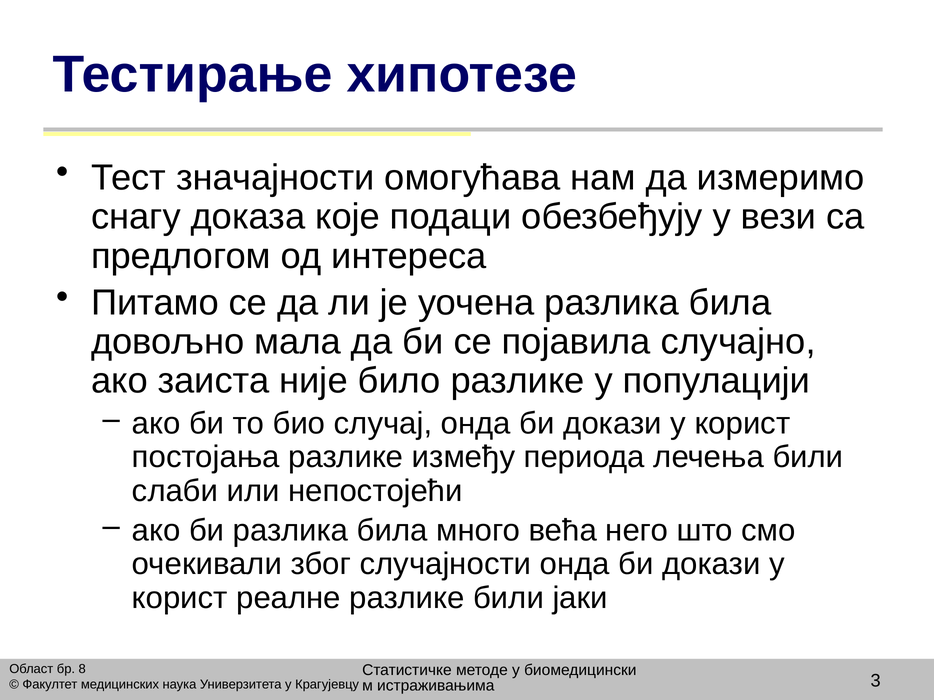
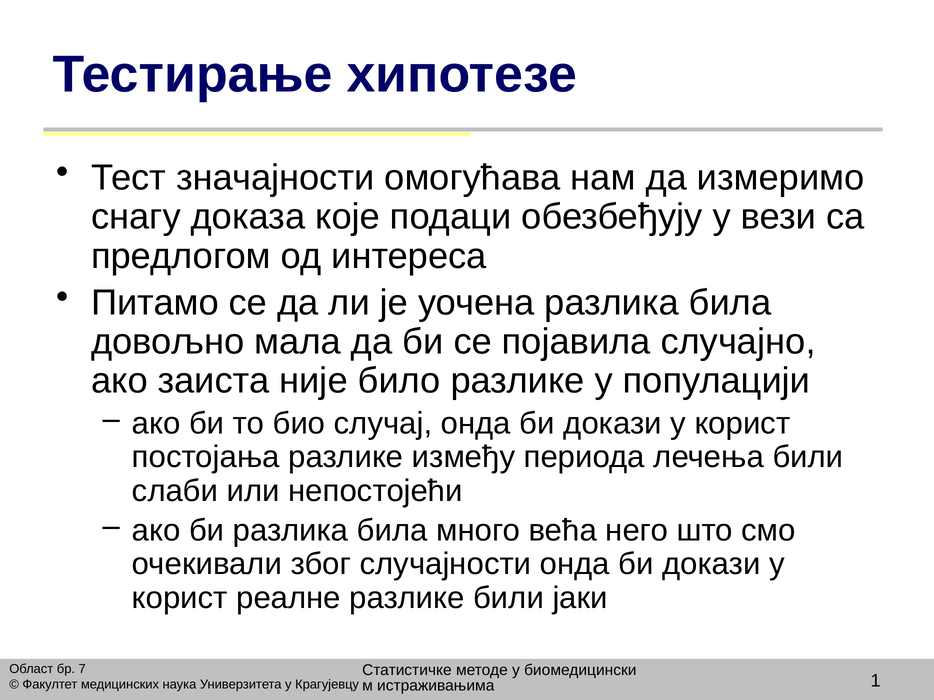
8: 8 -> 7
3: 3 -> 1
